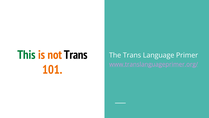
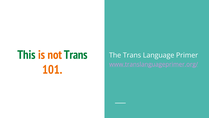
Trans at (76, 55) colour: black -> green
